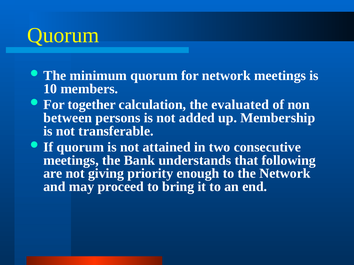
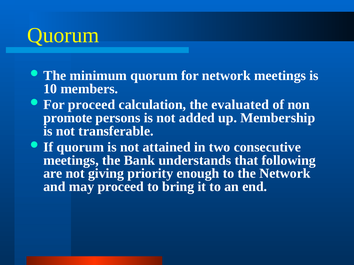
together at (92, 105): together -> proceed
between: between -> promote
